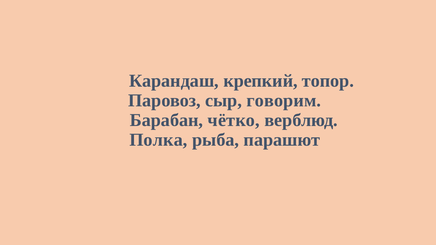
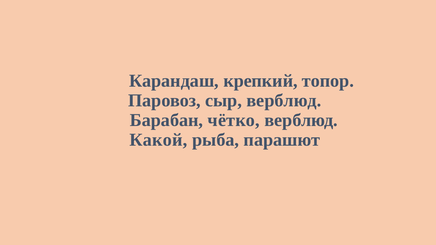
сыр говорим: говорим -> верблюд
Полка: Полка -> Какой
